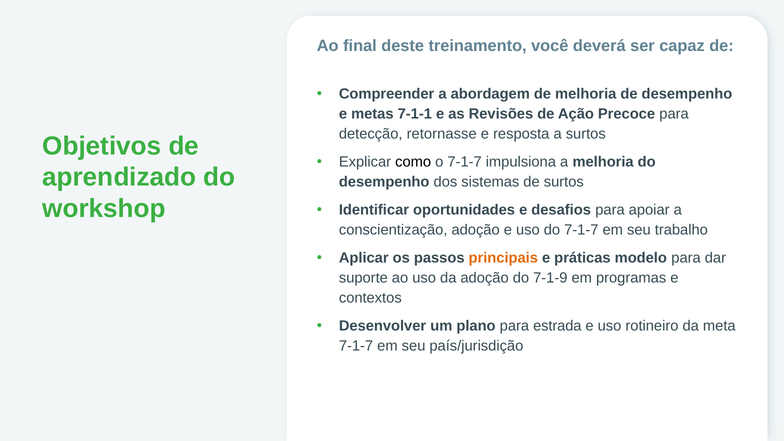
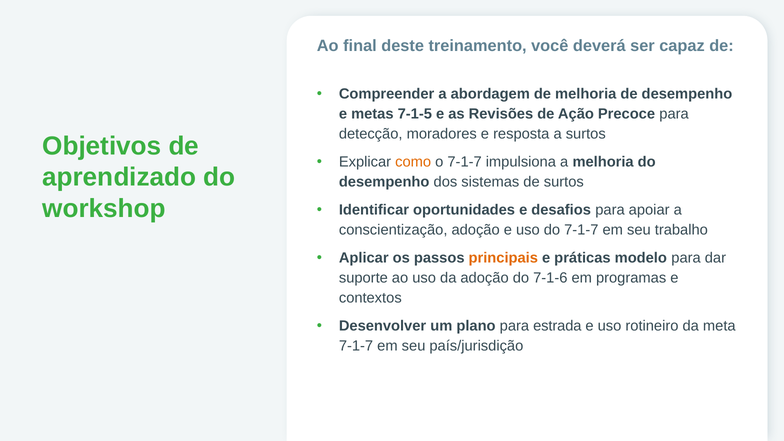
7-1-1: 7-1-1 -> 7-1-5
retornasse: retornasse -> moradores
como colour: black -> orange
7-1-9: 7-1-9 -> 7-1-6
